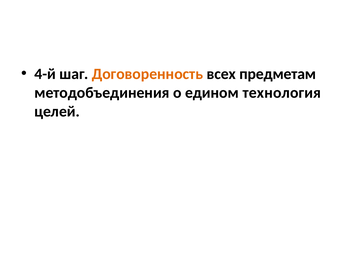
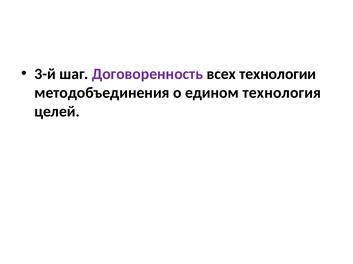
4-й: 4-й -> 3-й
Договоренность colour: orange -> purple
предметам: предметам -> технологии
